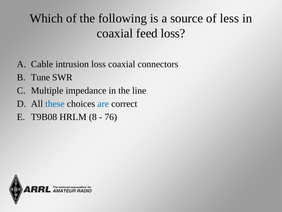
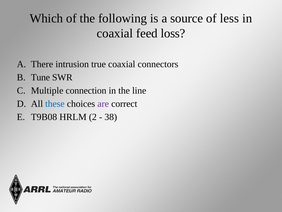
Cable: Cable -> There
intrusion loss: loss -> true
impedance: impedance -> connection
are colour: blue -> purple
8: 8 -> 2
76: 76 -> 38
